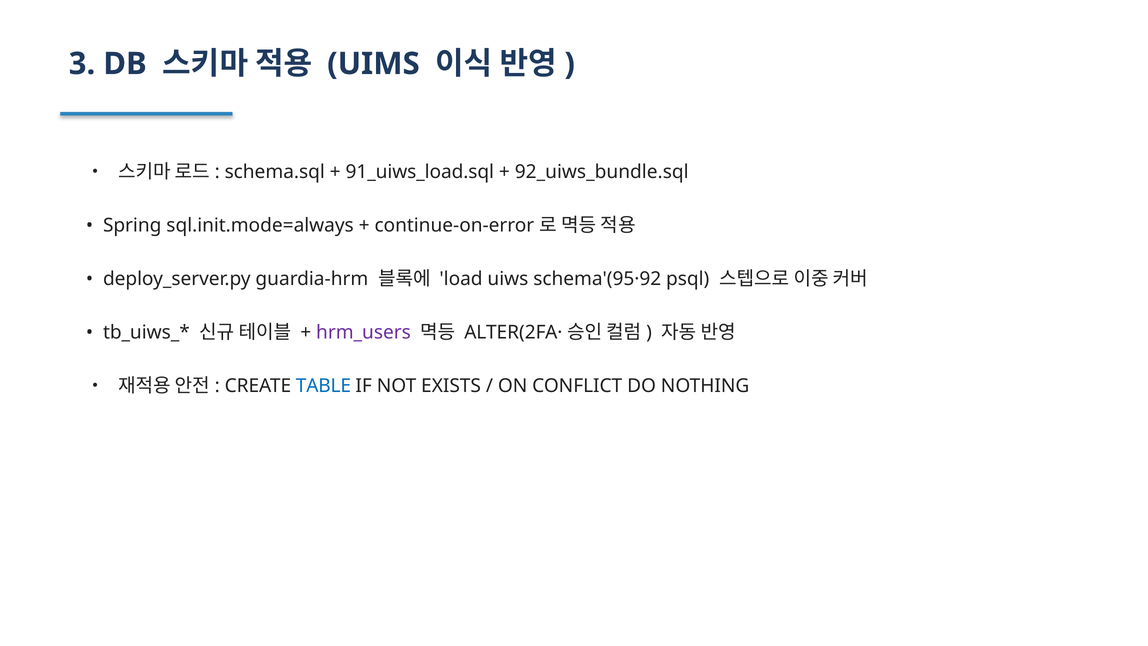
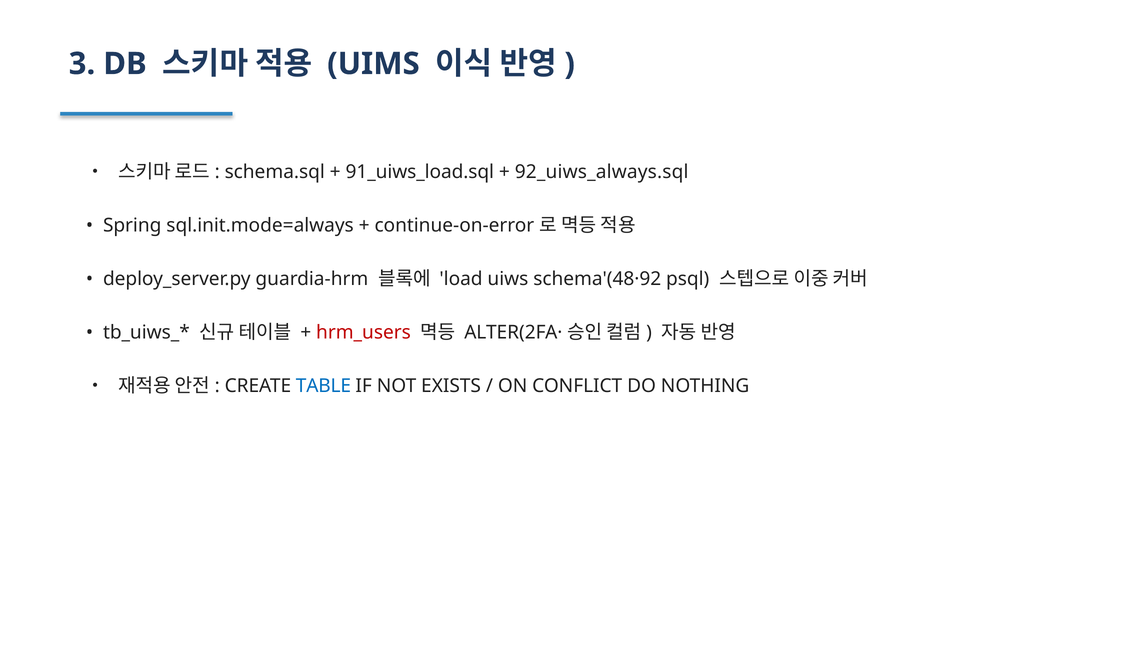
92_uiws_bundle.sql: 92_uiws_bundle.sql -> 92_uiws_always.sql
schema'(95·92: schema'(95·92 -> schema'(48·92
hrm_users colour: purple -> red
